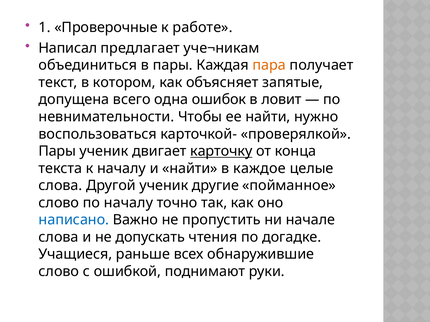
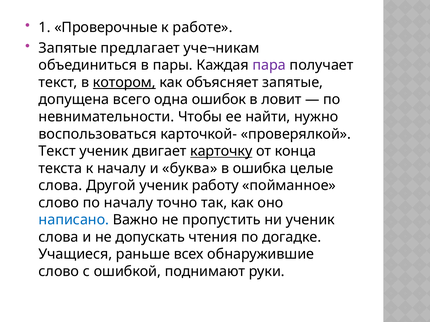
Написал at (68, 48): Написал -> Запятые
пара colour: orange -> purple
котором underline: none -> present
Пары at (57, 151): Пары -> Текст
и найти: найти -> буква
каждое: каждое -> ошибка
другие: другие -> работу
ни начале: начале -> ученик
